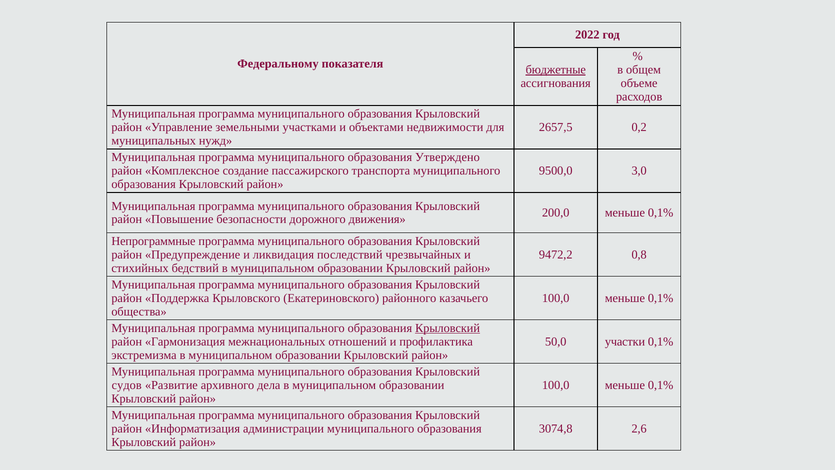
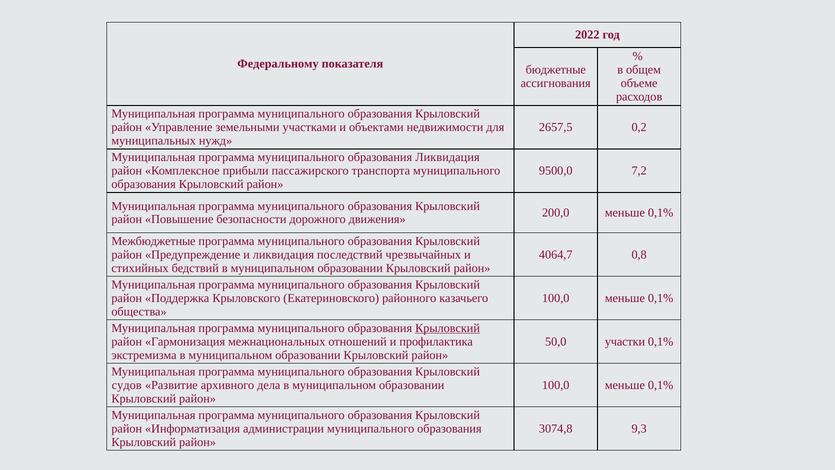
бюджетные underline: present -> none
образования Утверждено: Утверждено -> Ликвидация
создание: создание -> прибыли
3,0: 3,0 -> 7,2
Непрограммные: Непрограммные -> Межбюджетные
9472,2: 9472,2 -> 4064,7
2,6: 2,6 -> 9,3
